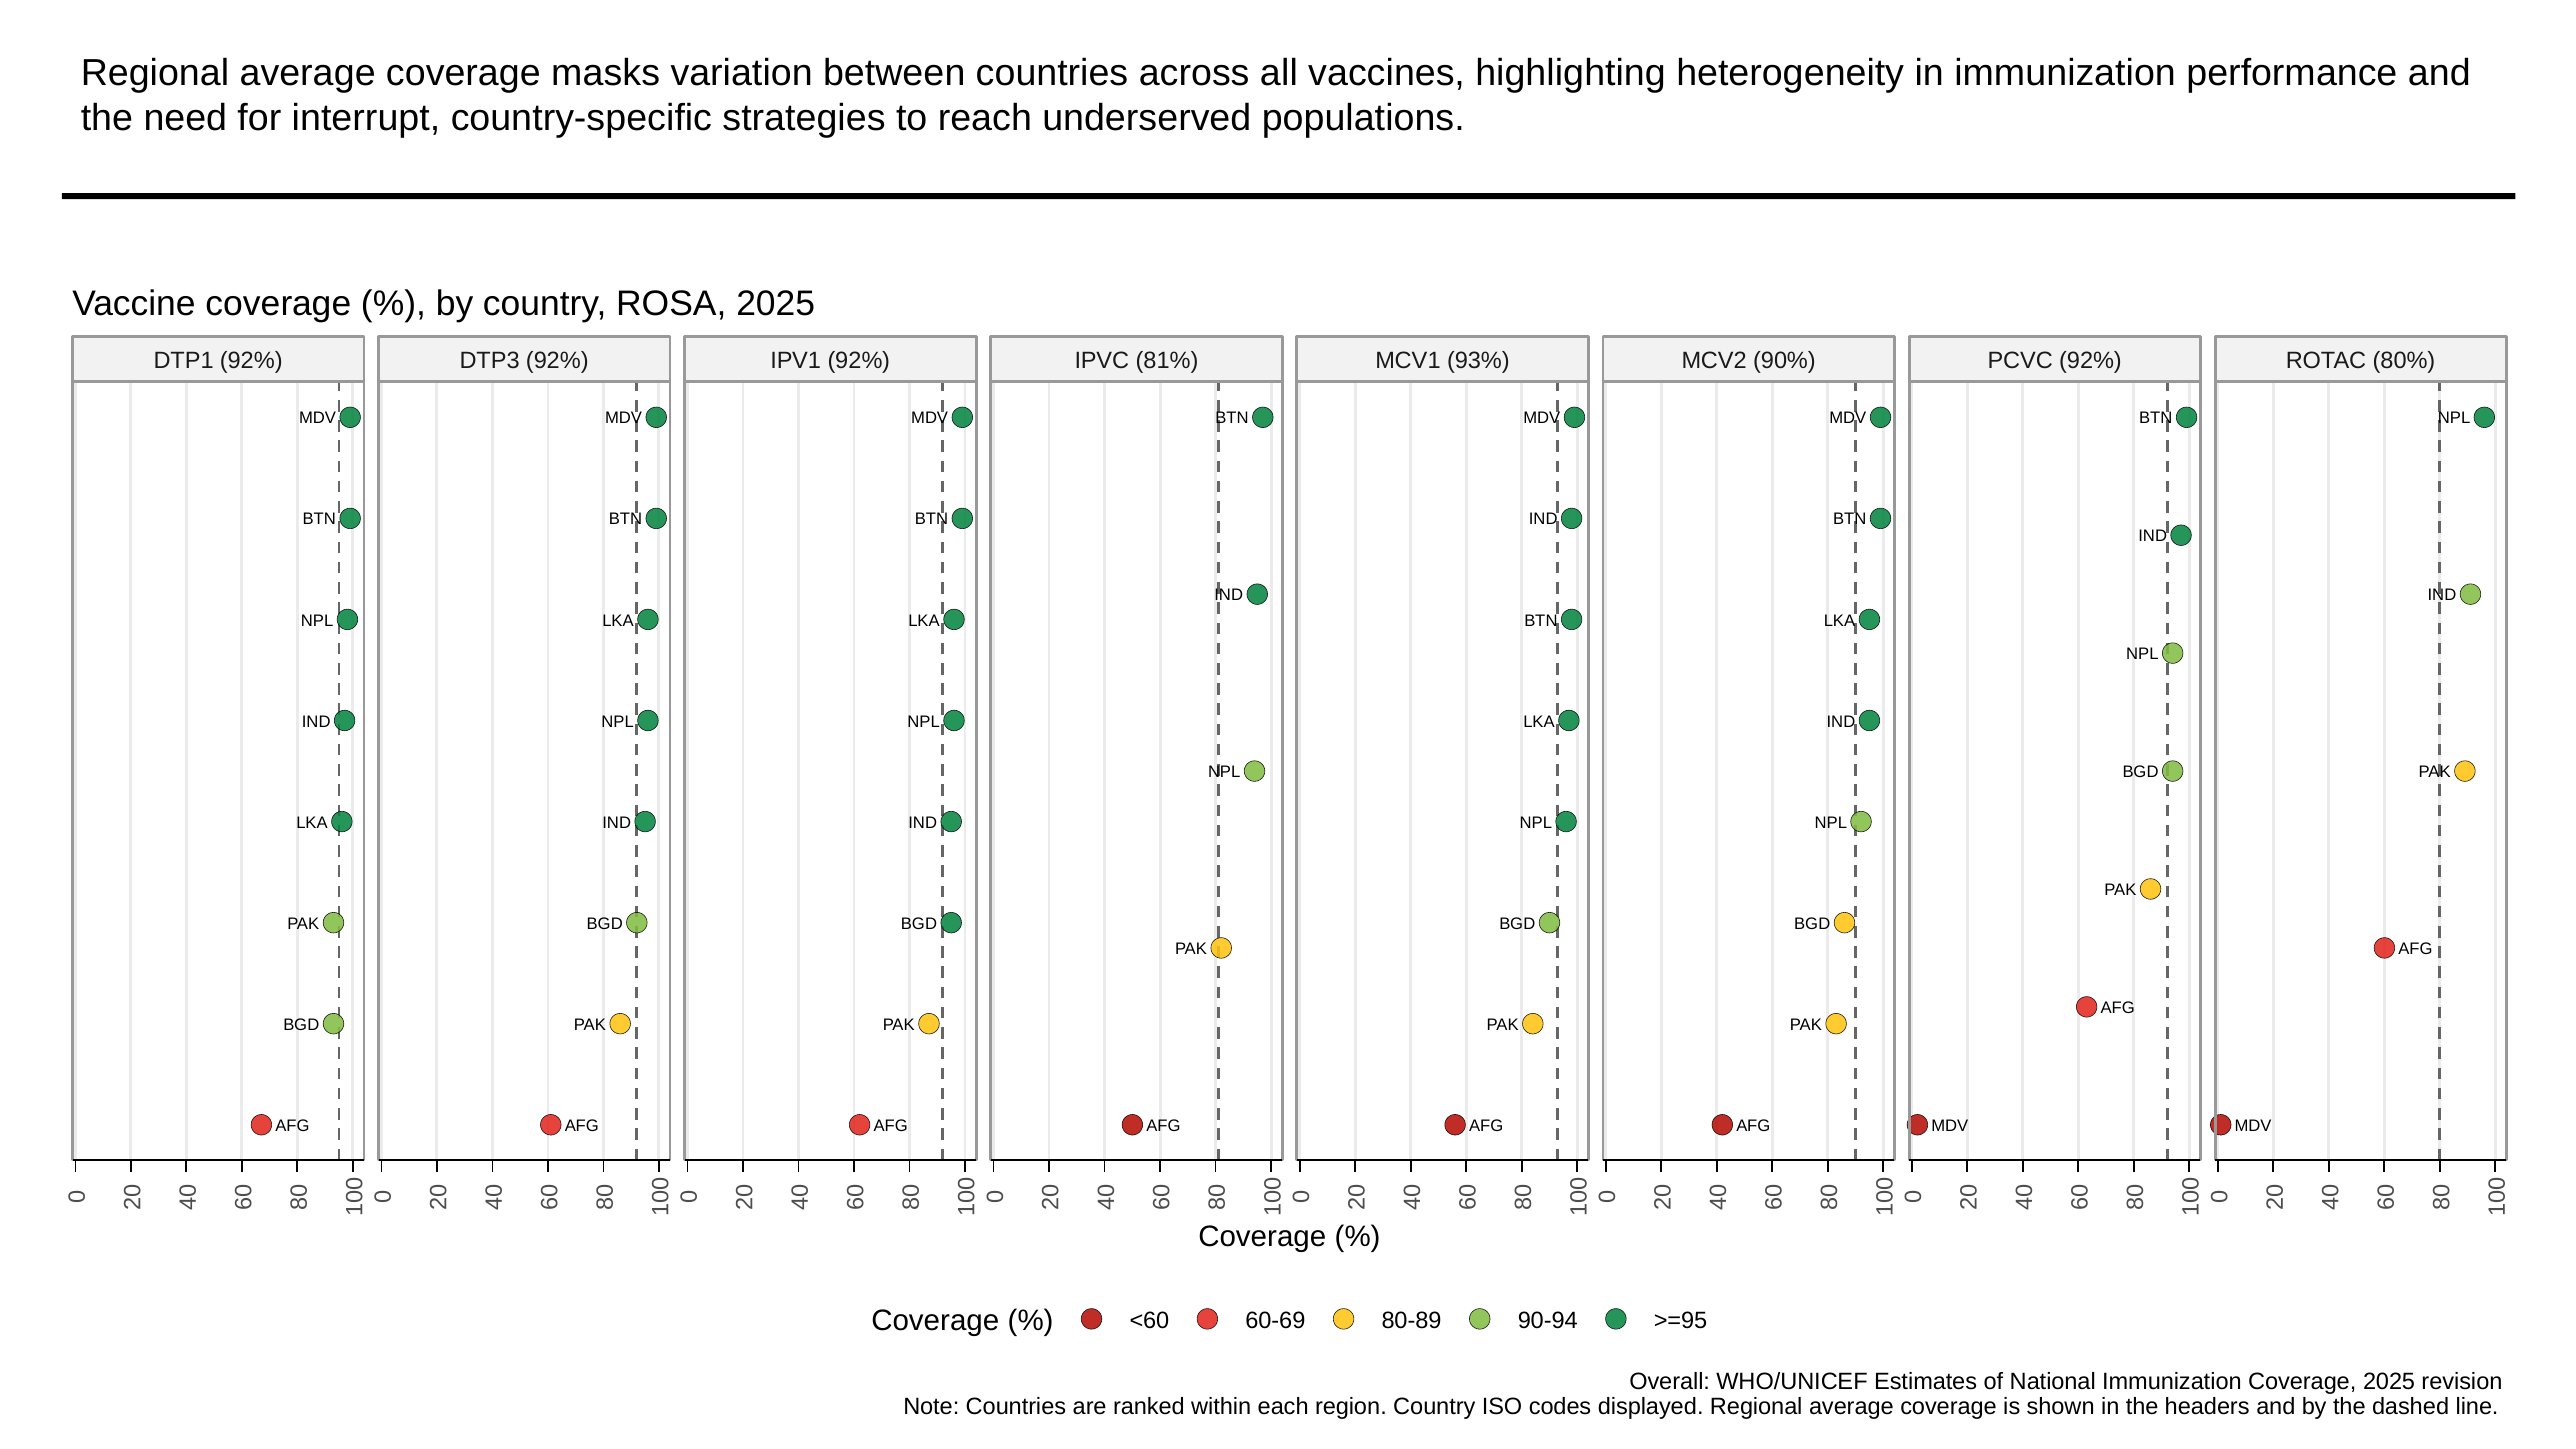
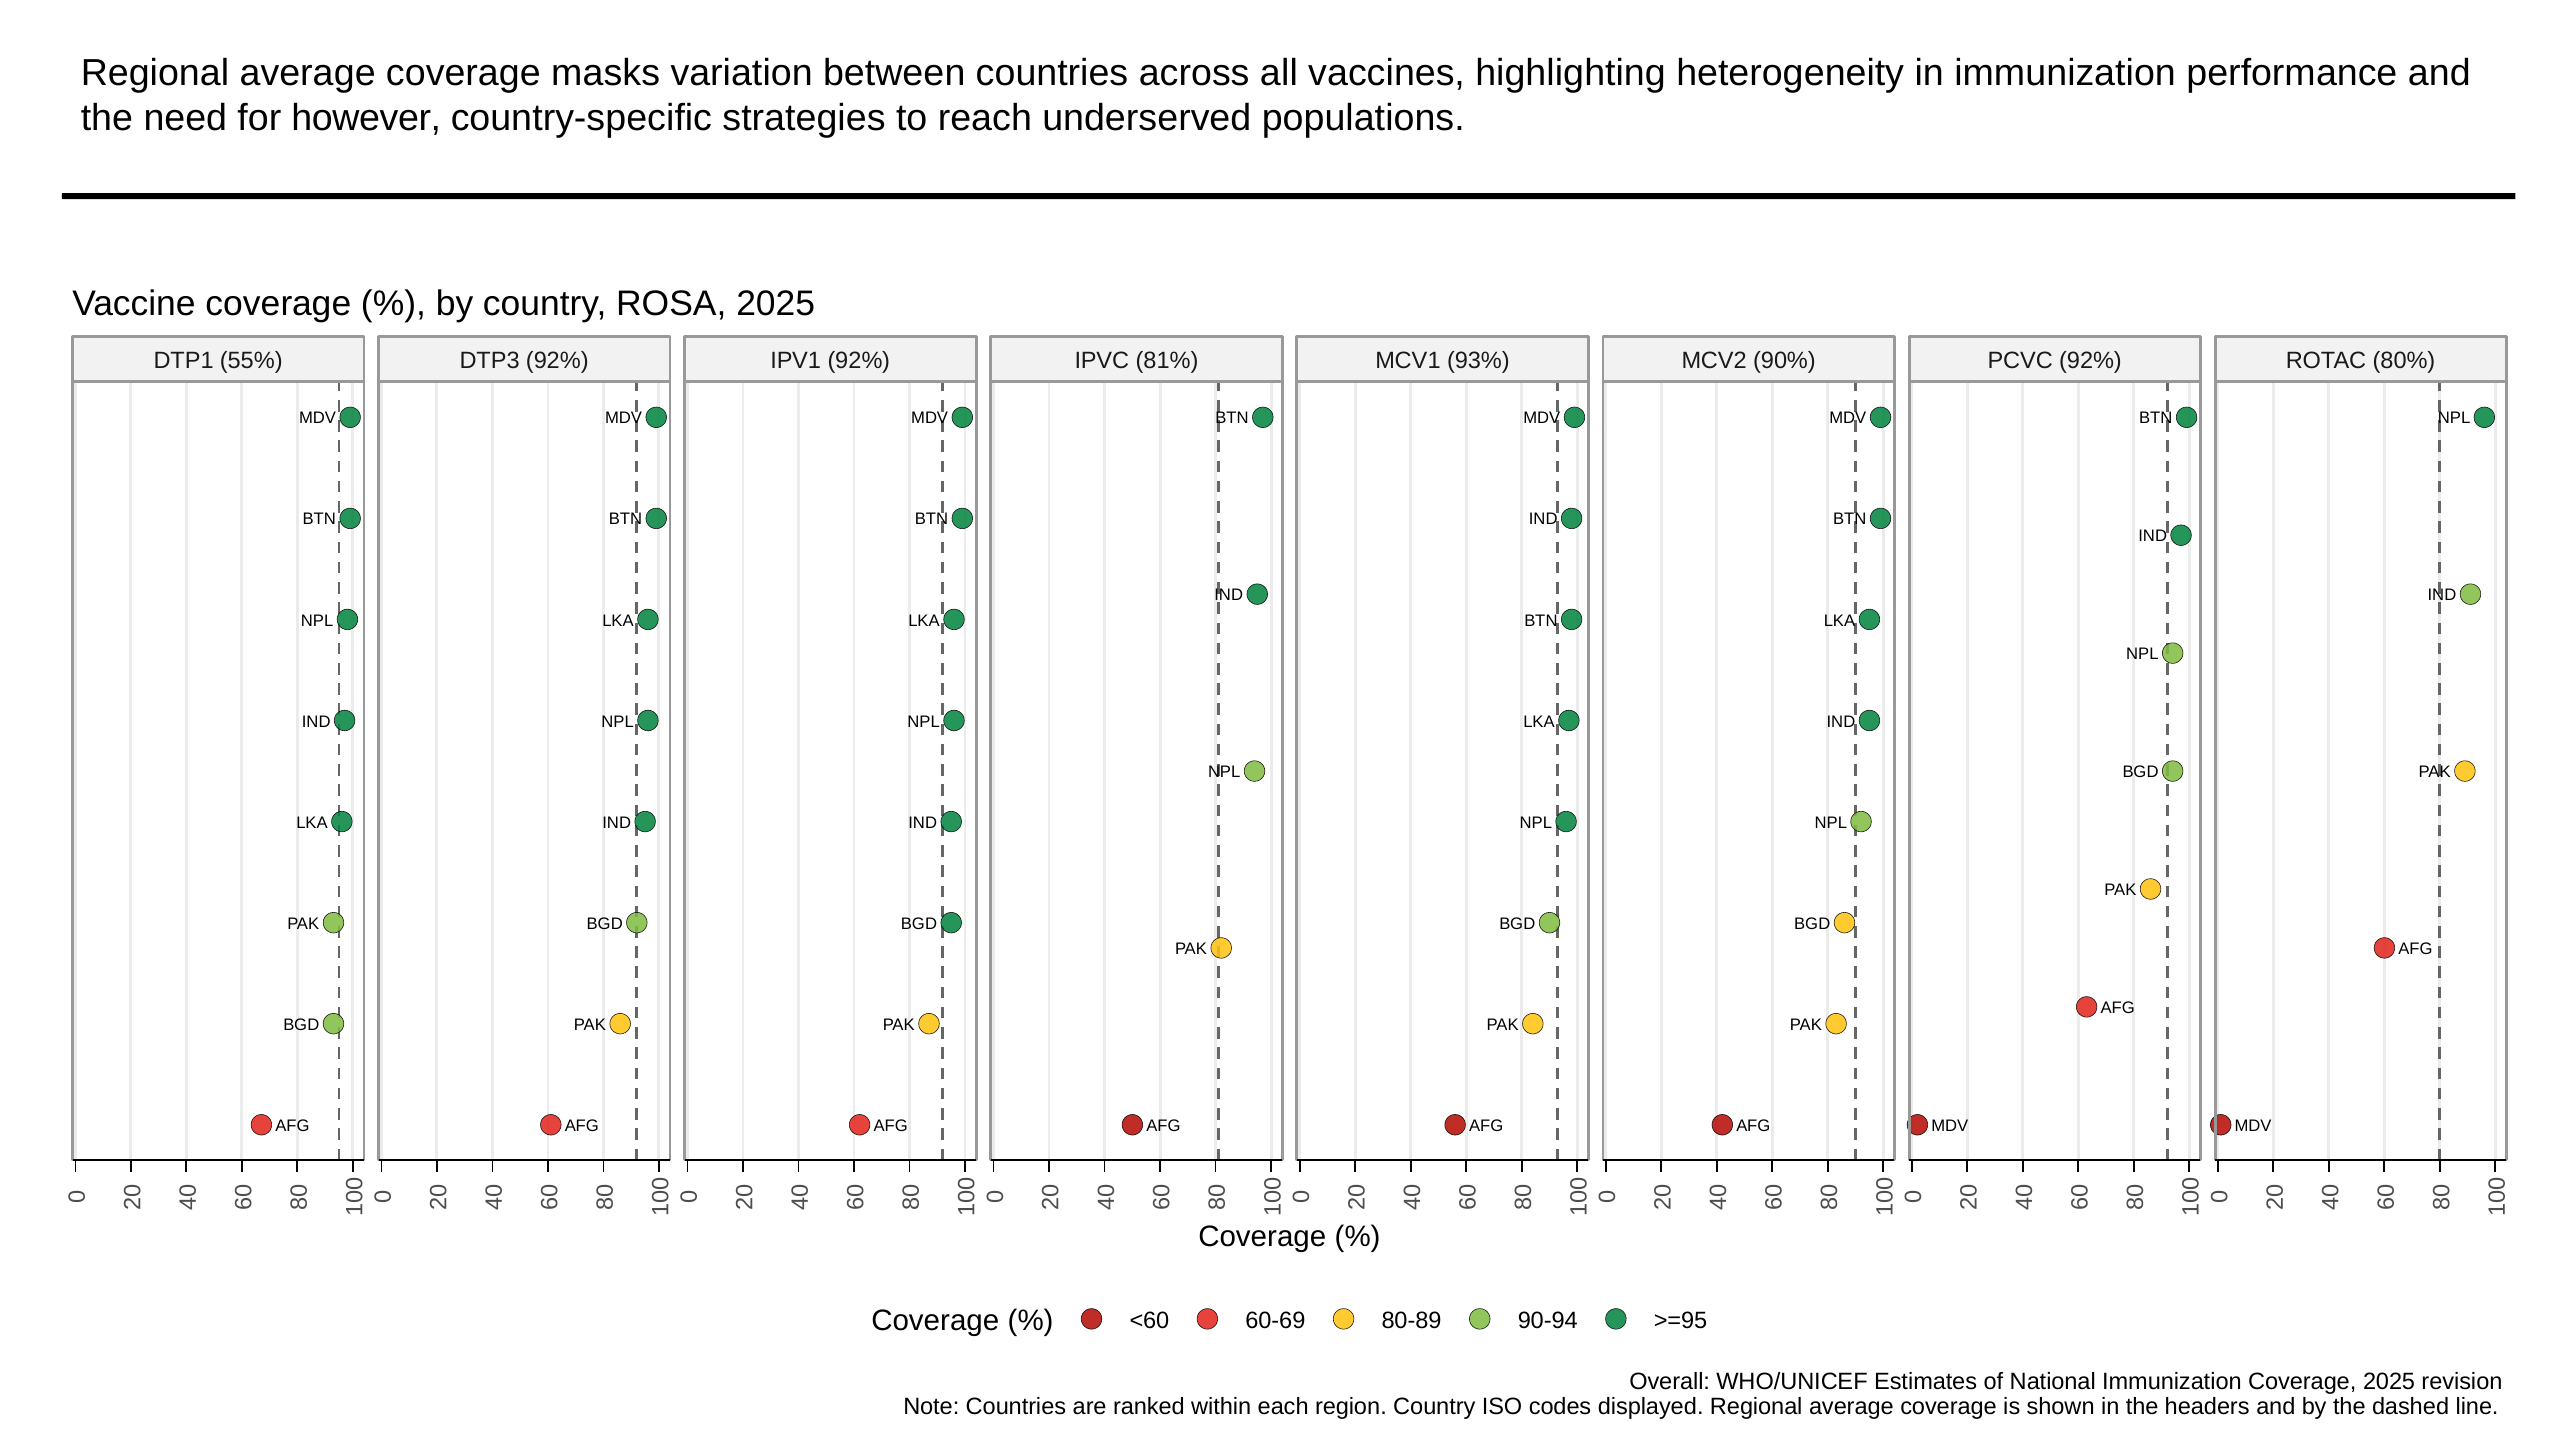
interrupt: interrupt -> however
DTP1 92%: 92% -> 55%
